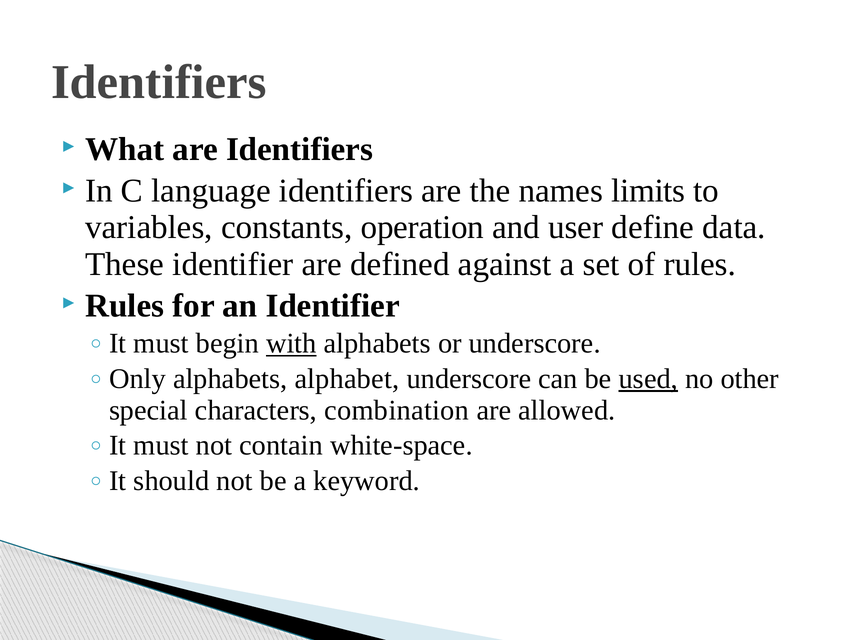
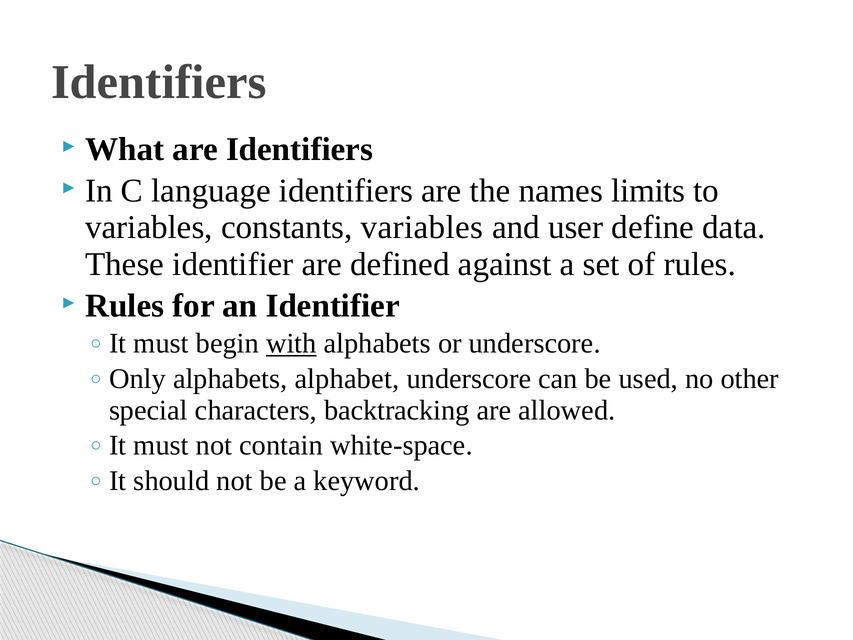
constants operation: operation -> variables
used underline: present -> none
combination: combination -> backtracking
